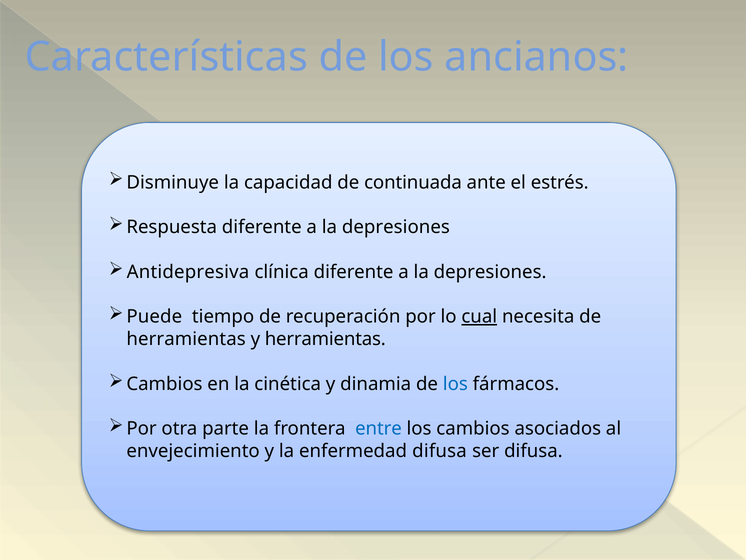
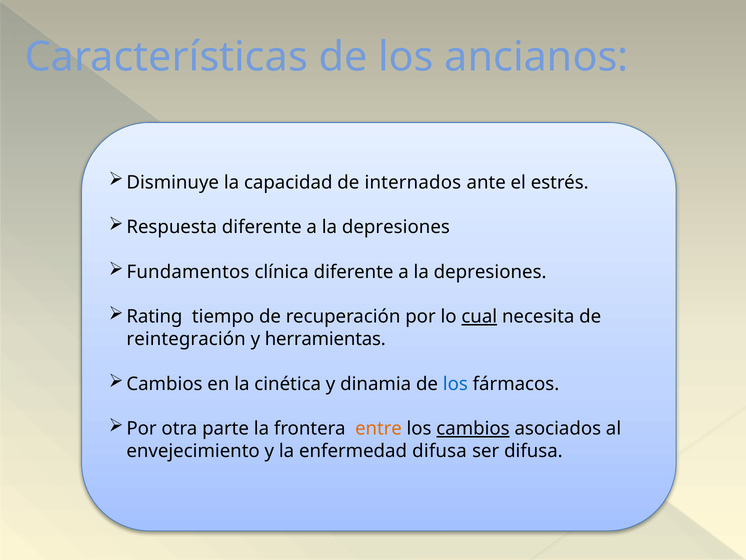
continuada: continuada -> internados
Antidepresiva: Antidepresiva -> Fundamentos
Puede: Puede -> Rating
herramientas at (186, 339): herramientas -> reintegración
entre colour: blue -> orange
cambios at (473, 428) underline: none -> present
